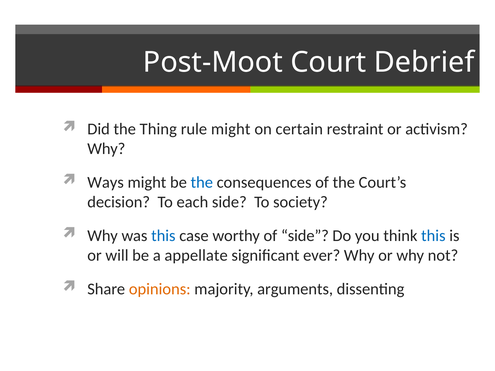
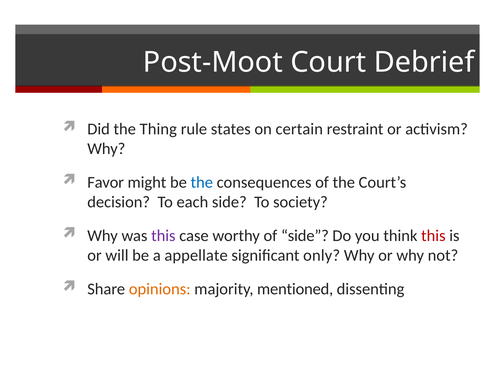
rule might: might -> states
Ways: Ways -> Favor
this at (163, 236) colour: blue -> purple
this at (433, 236) colour: blue -> red
ever: ever -> only
arguments: arguments -> mentioned
